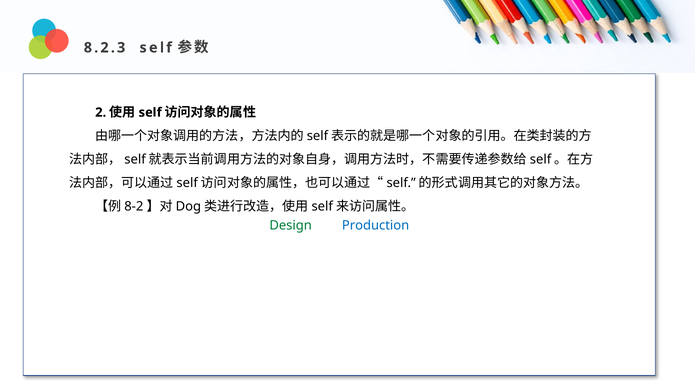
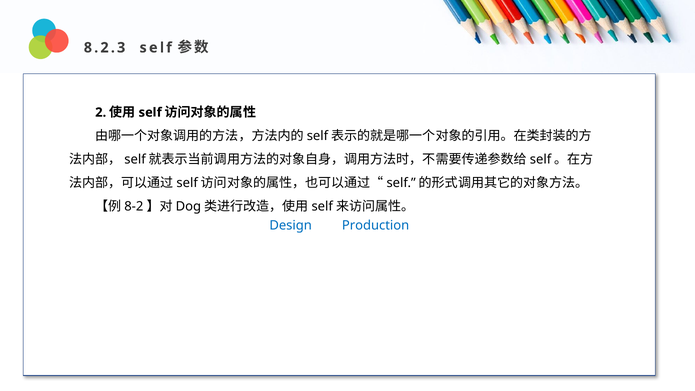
Design colour: green -> blue
